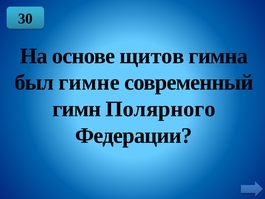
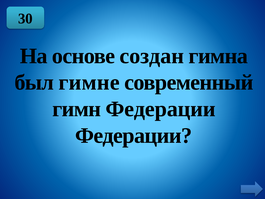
щитов: щитов -> создан
гимн Полярного: Полярного -> Федерации
